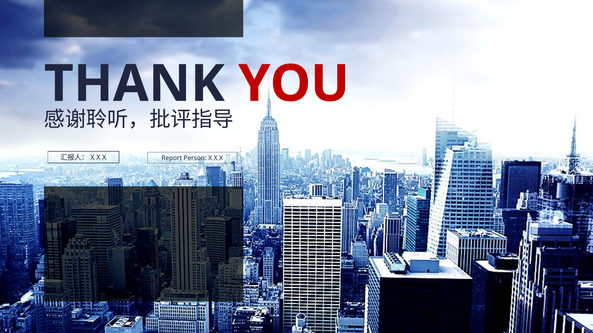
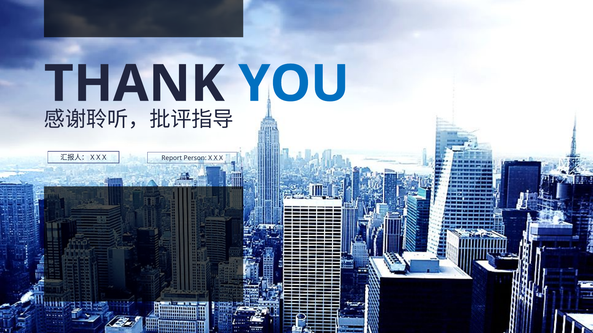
YOU colour: red -> blue
